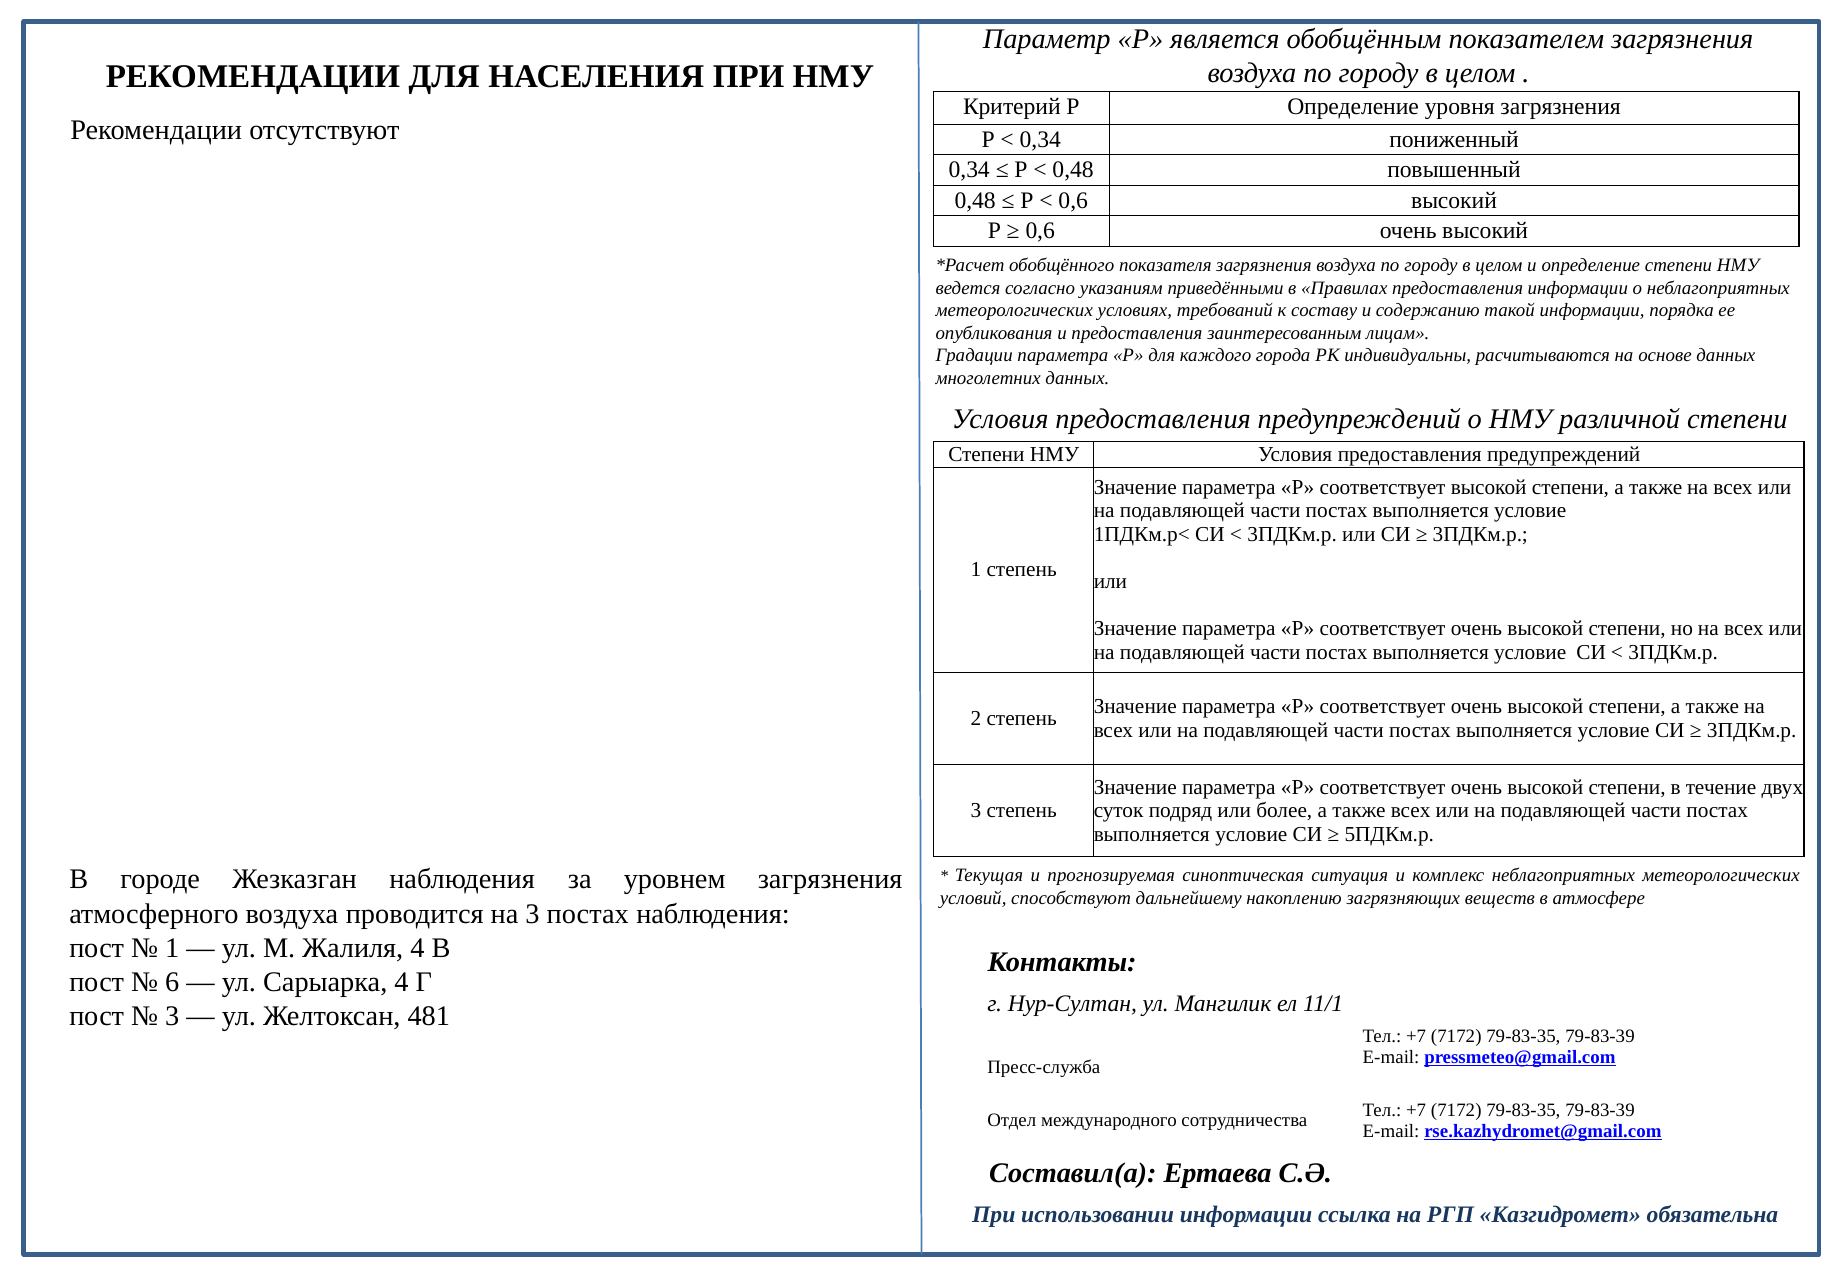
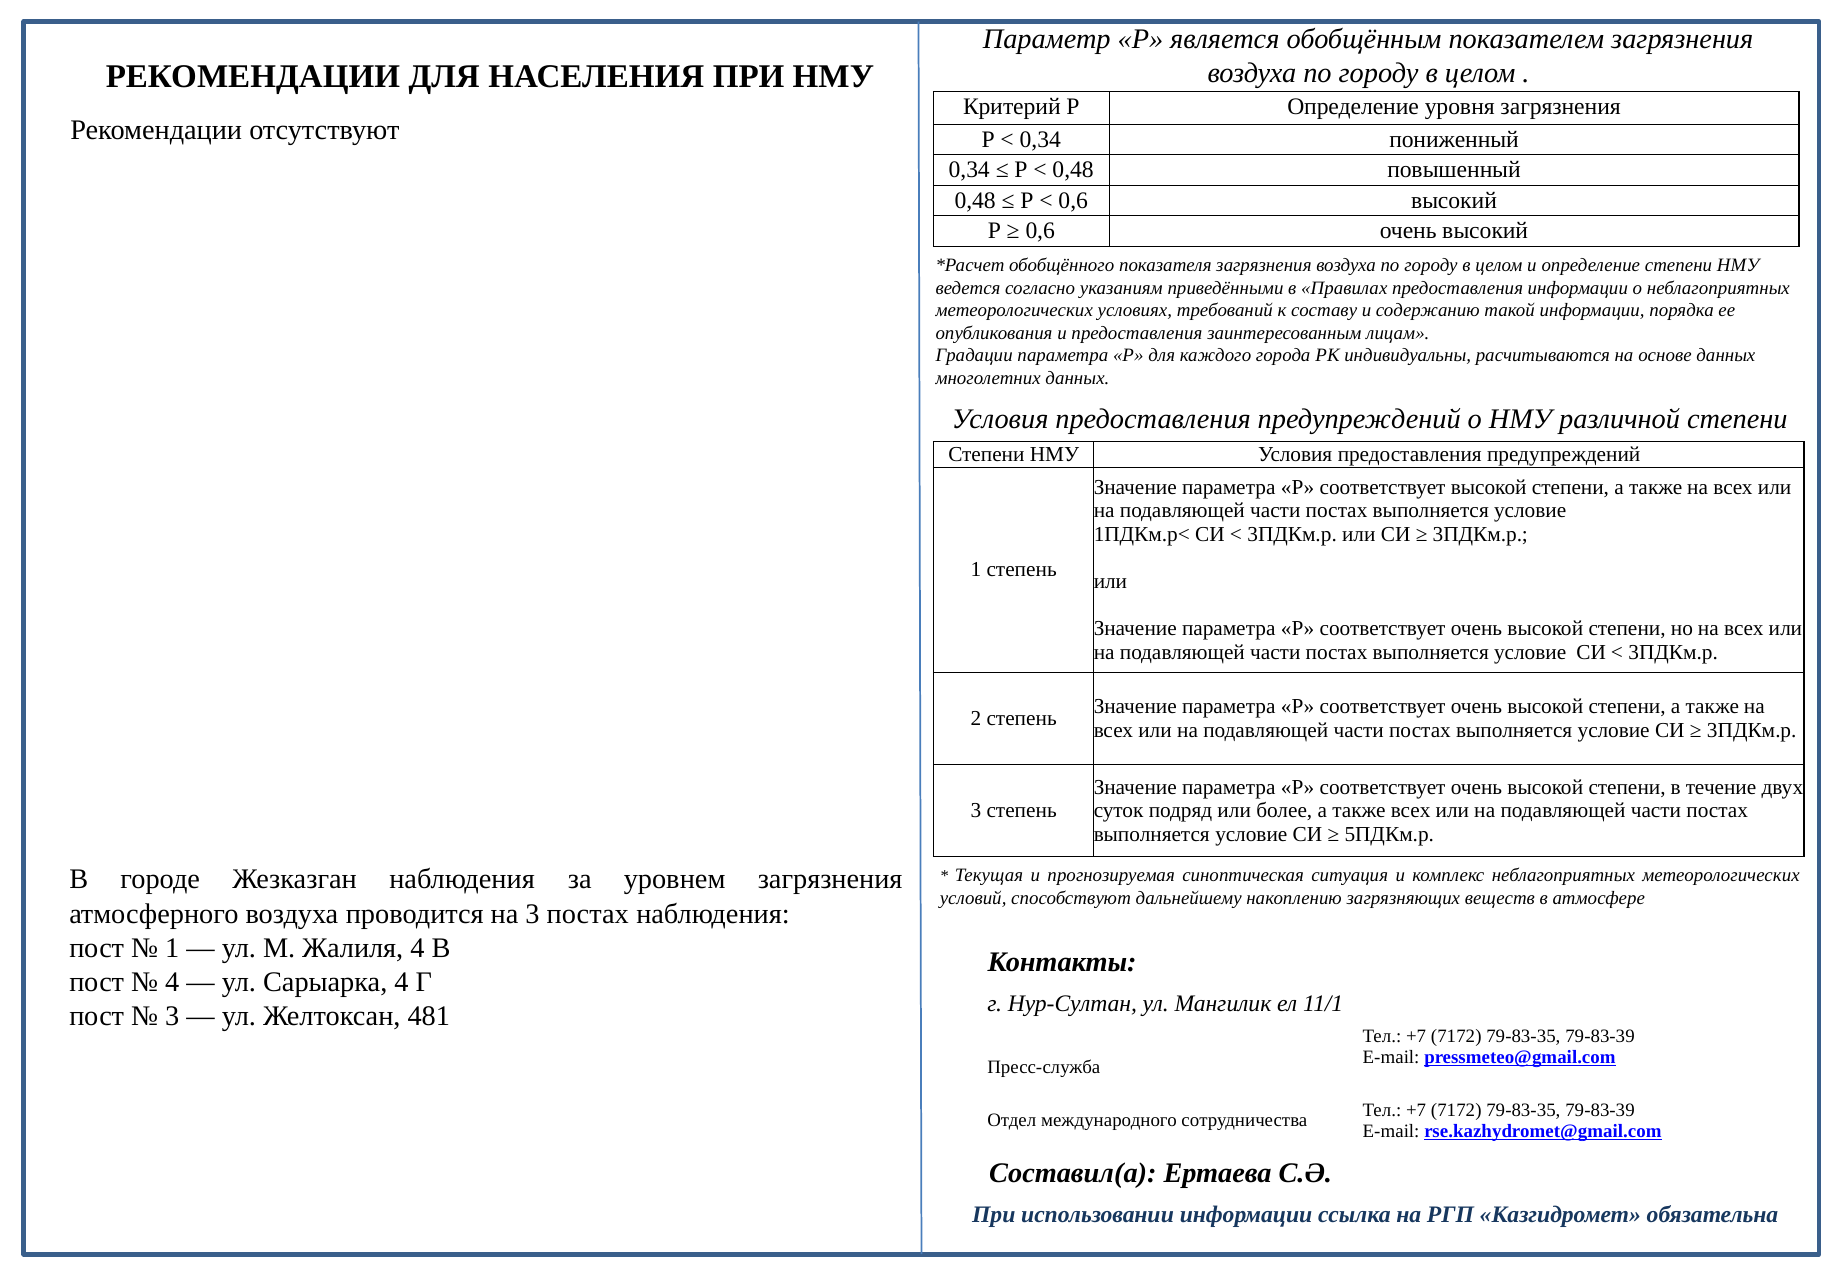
6 at (172, 982): 6 -> 4
